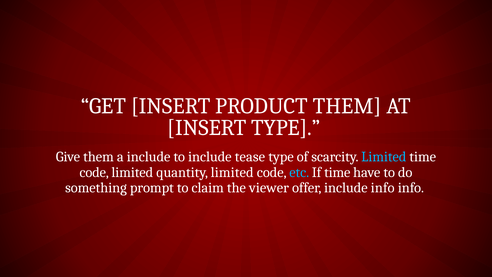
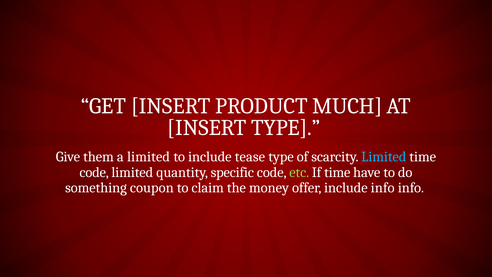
PRODUCT THEM: THEM -> MUCH
a include: include -> limited
quantity limited: limited -> specific
etc colour: light blue -> light green
prompt: prompt -> coupon
viewer: viewer -> money
